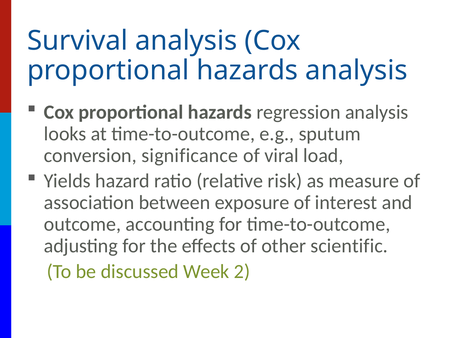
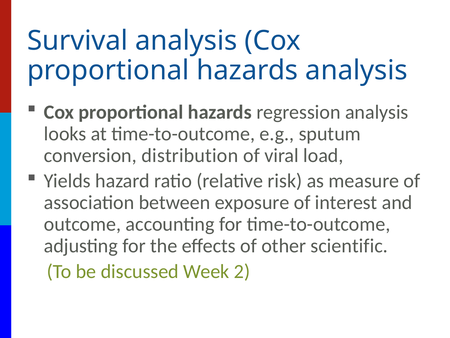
significance: significance -> distribution
